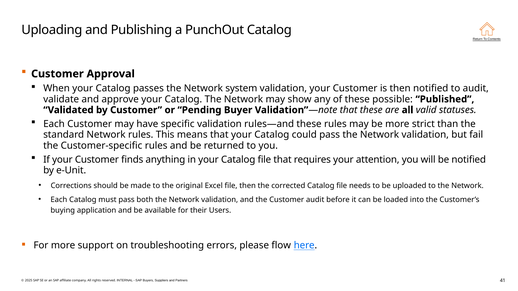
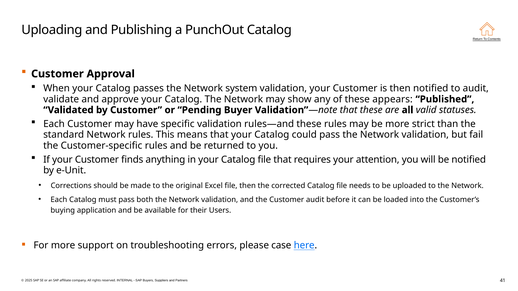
possible: possible -> appears
flow: flow -> case
